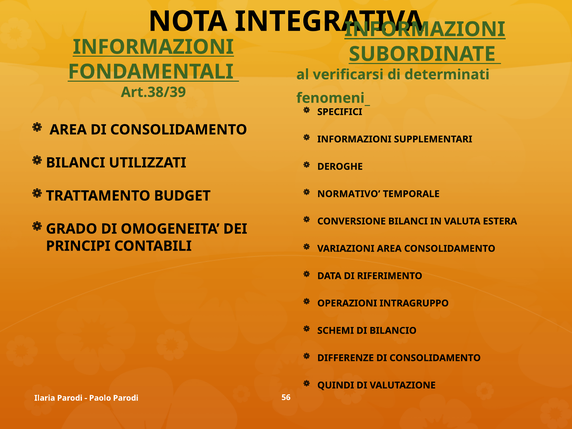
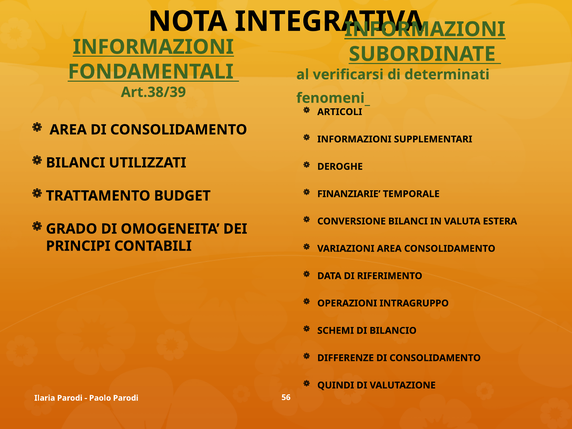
SPECIFICI: SPECIFICI -> ARTICOLI
NORMATIVO: NORMATIVO -> FINANZIARIE
